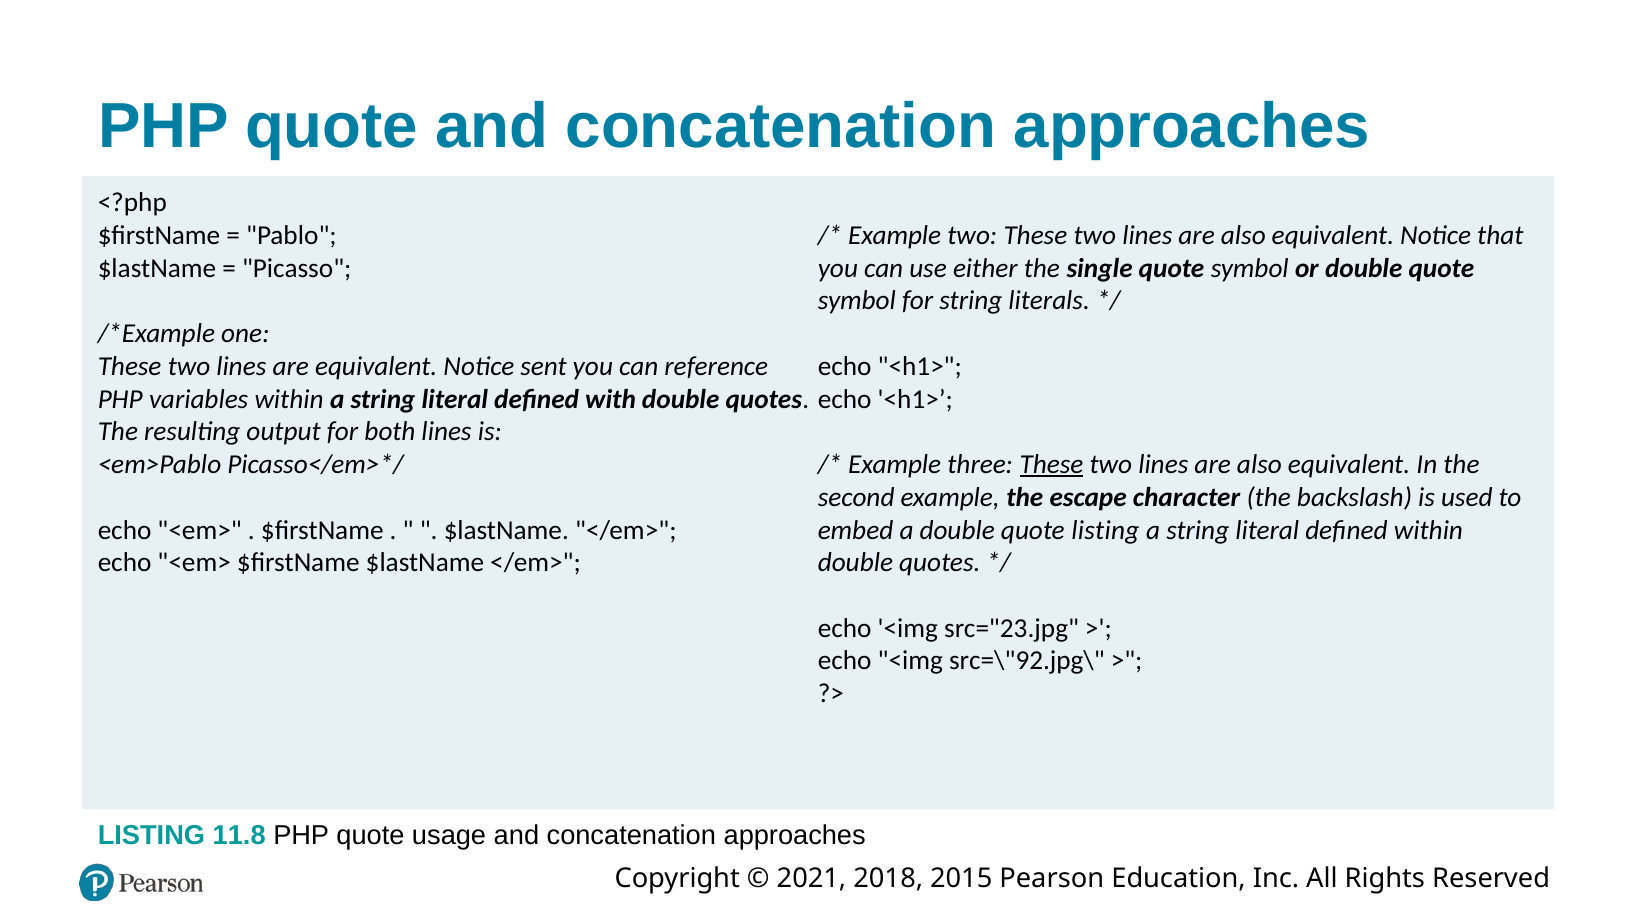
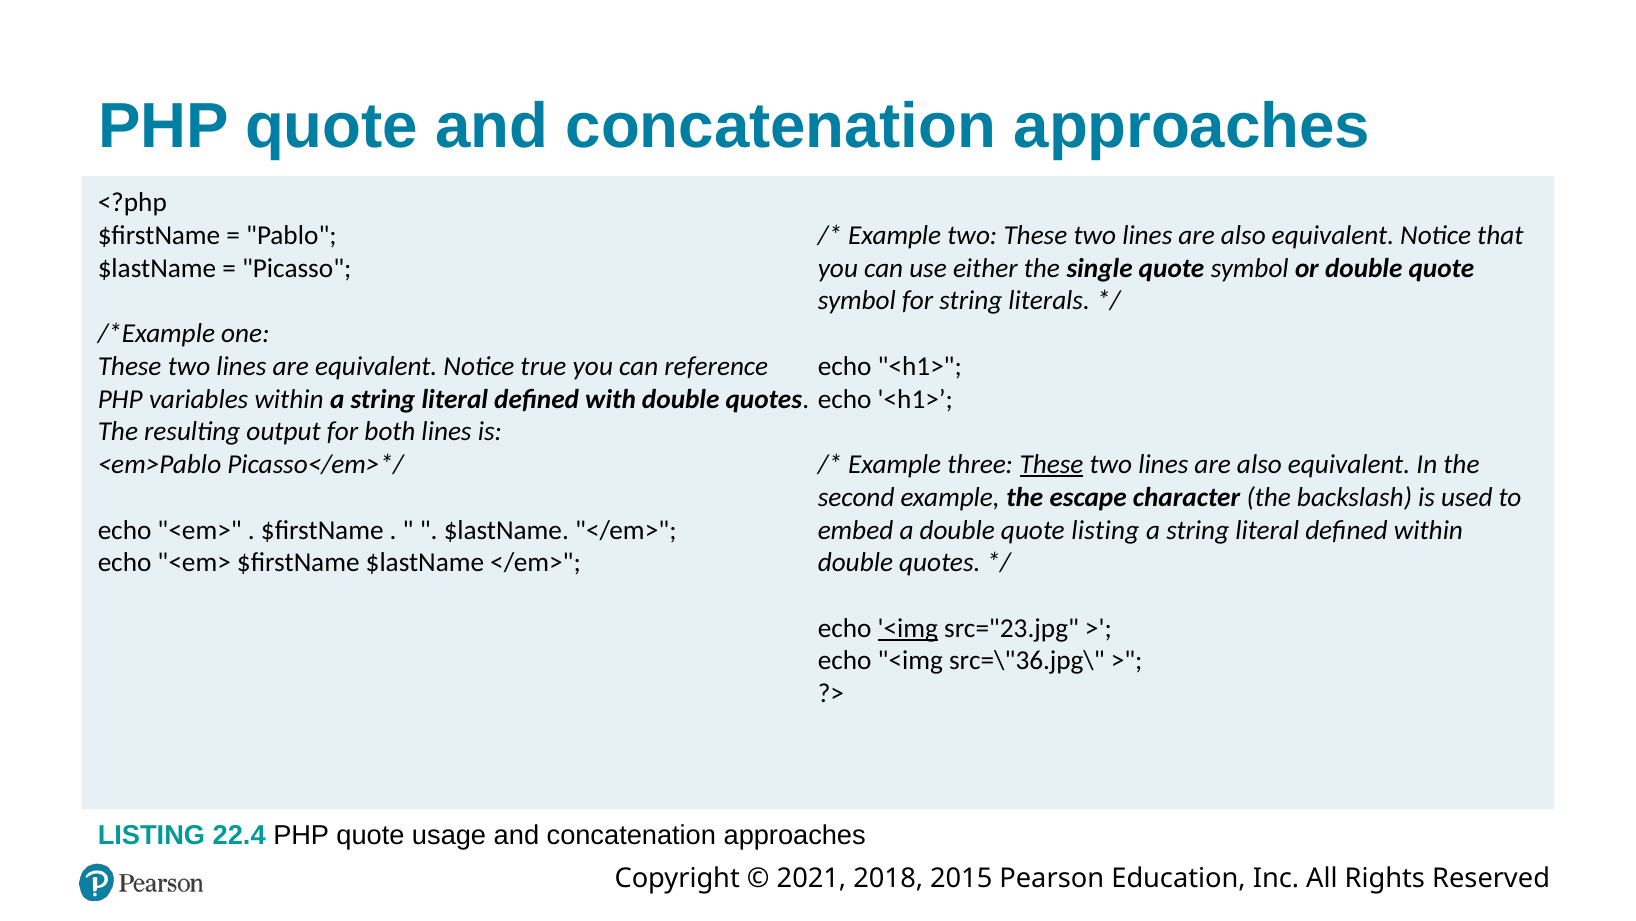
sent: sent -> true
<img at (908, 628) underline: none -> present
src=\"92.jpg\: src=\"92.jpg\ -> src=\"36.jpg\
11.8: 11.8 -> 22.4
